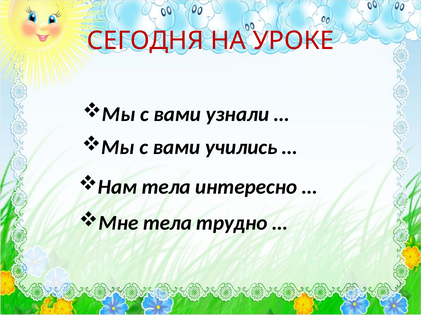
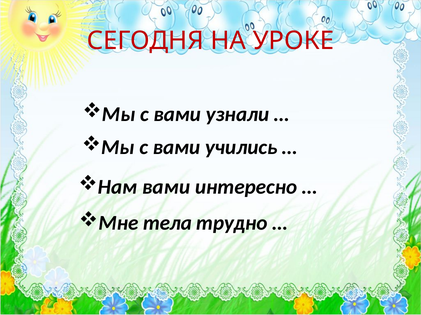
Нам тела: тела -> вами
